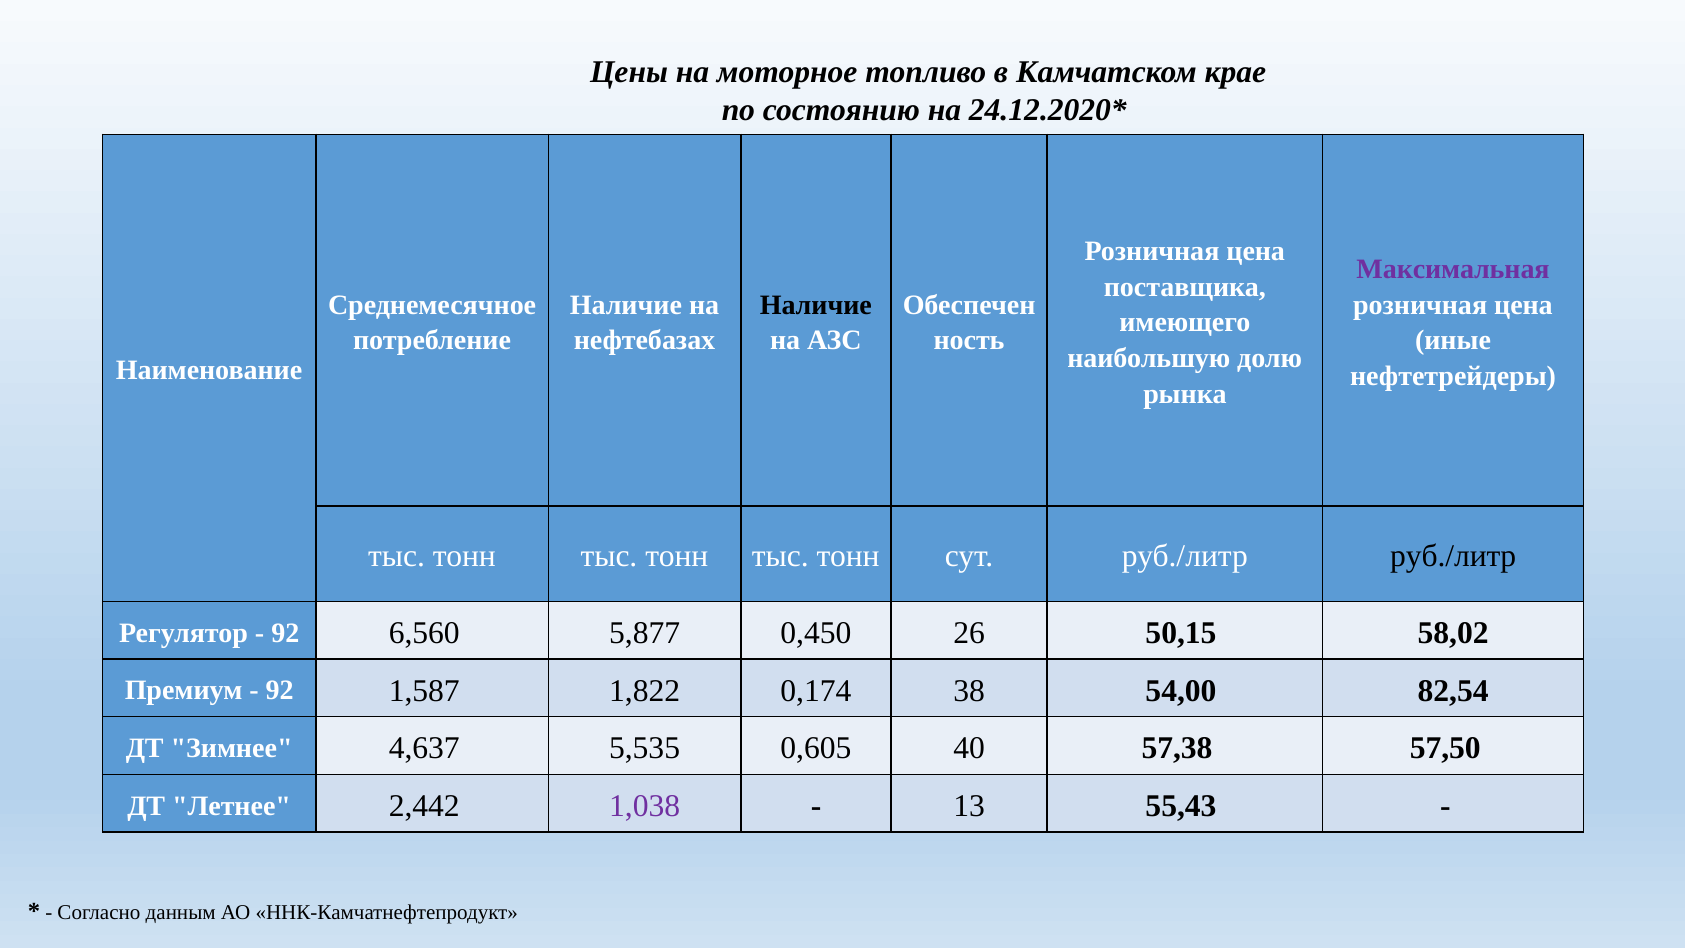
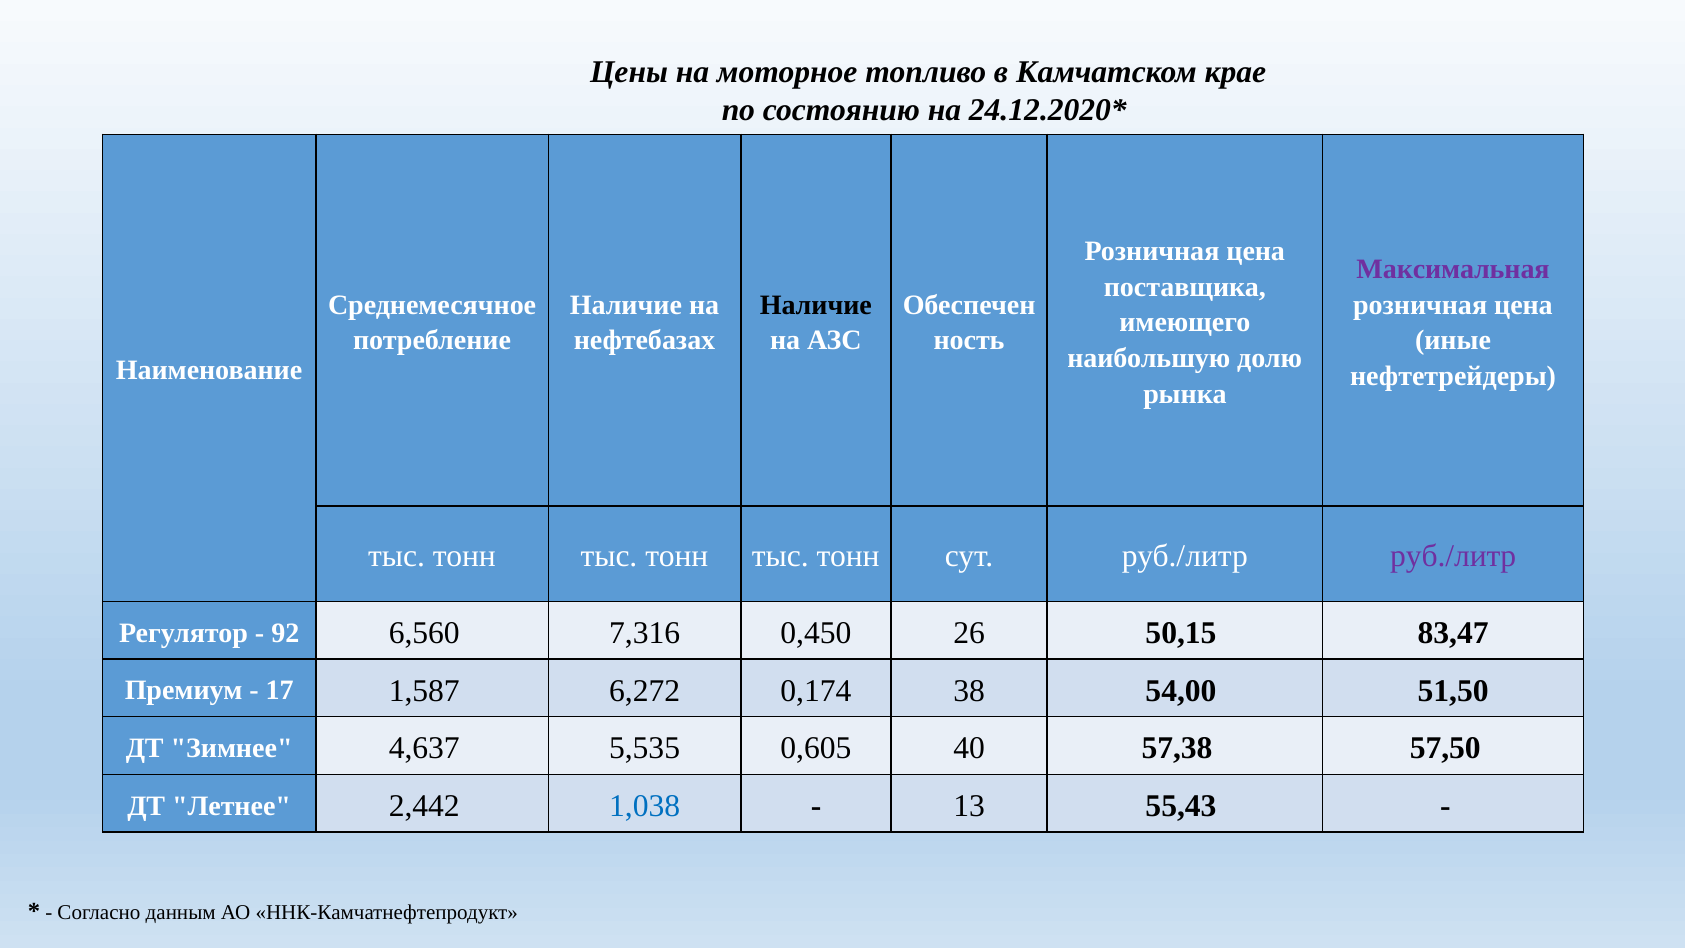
руб./литр at (1453, 556) colour: black -> purple
5,877: 5,877 -> 7,316
58,02: 58,02 -> 83,47
92 at (280, 690): 92 -> 17
1,822: 1,822 -> 6,272
82,54: 82,54 -> 51,50
1,038 colour: purple -> blue
